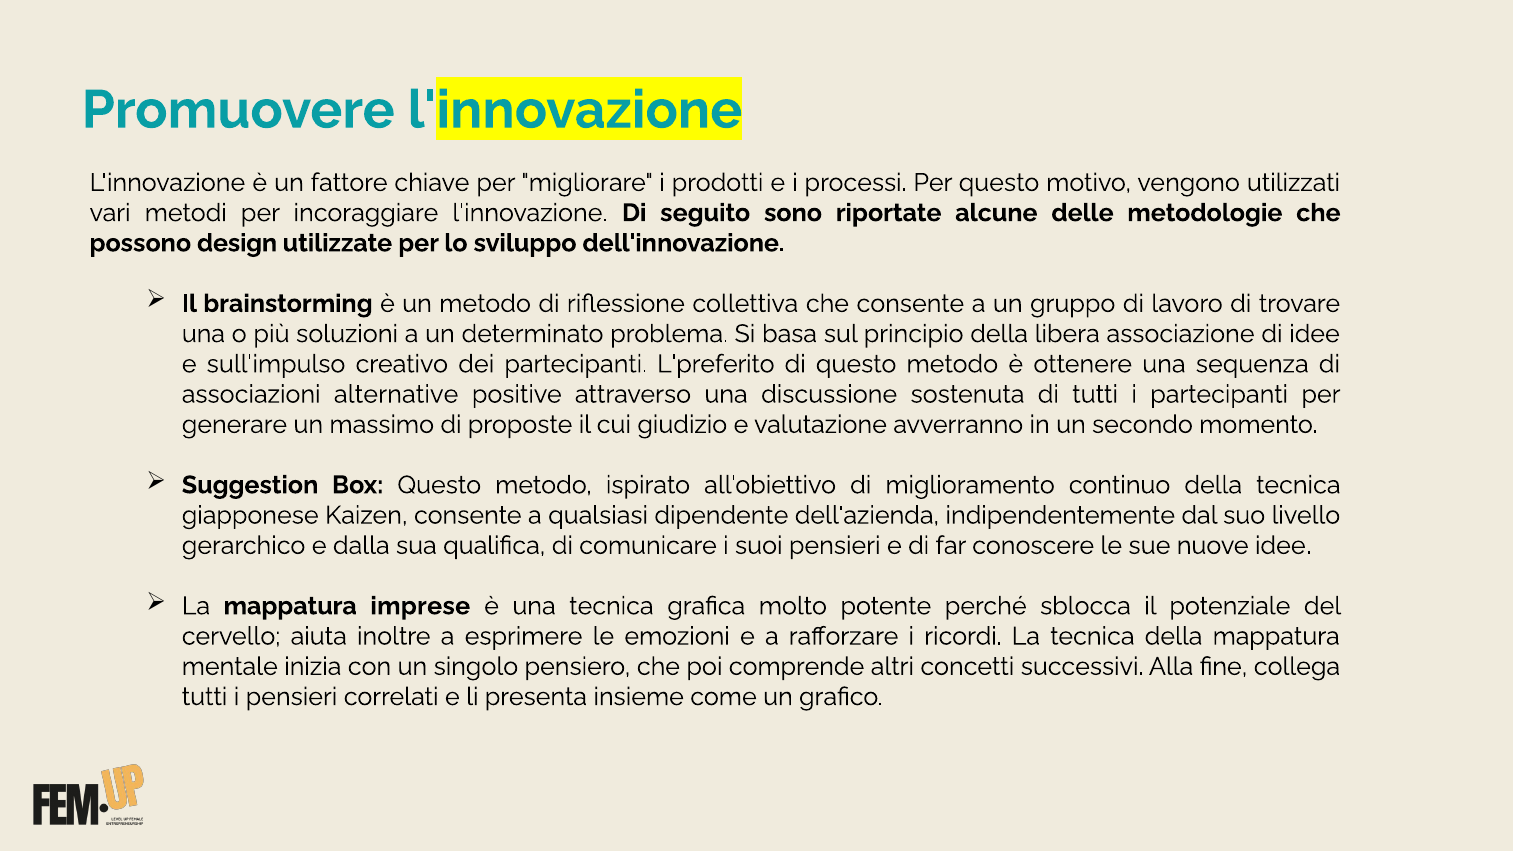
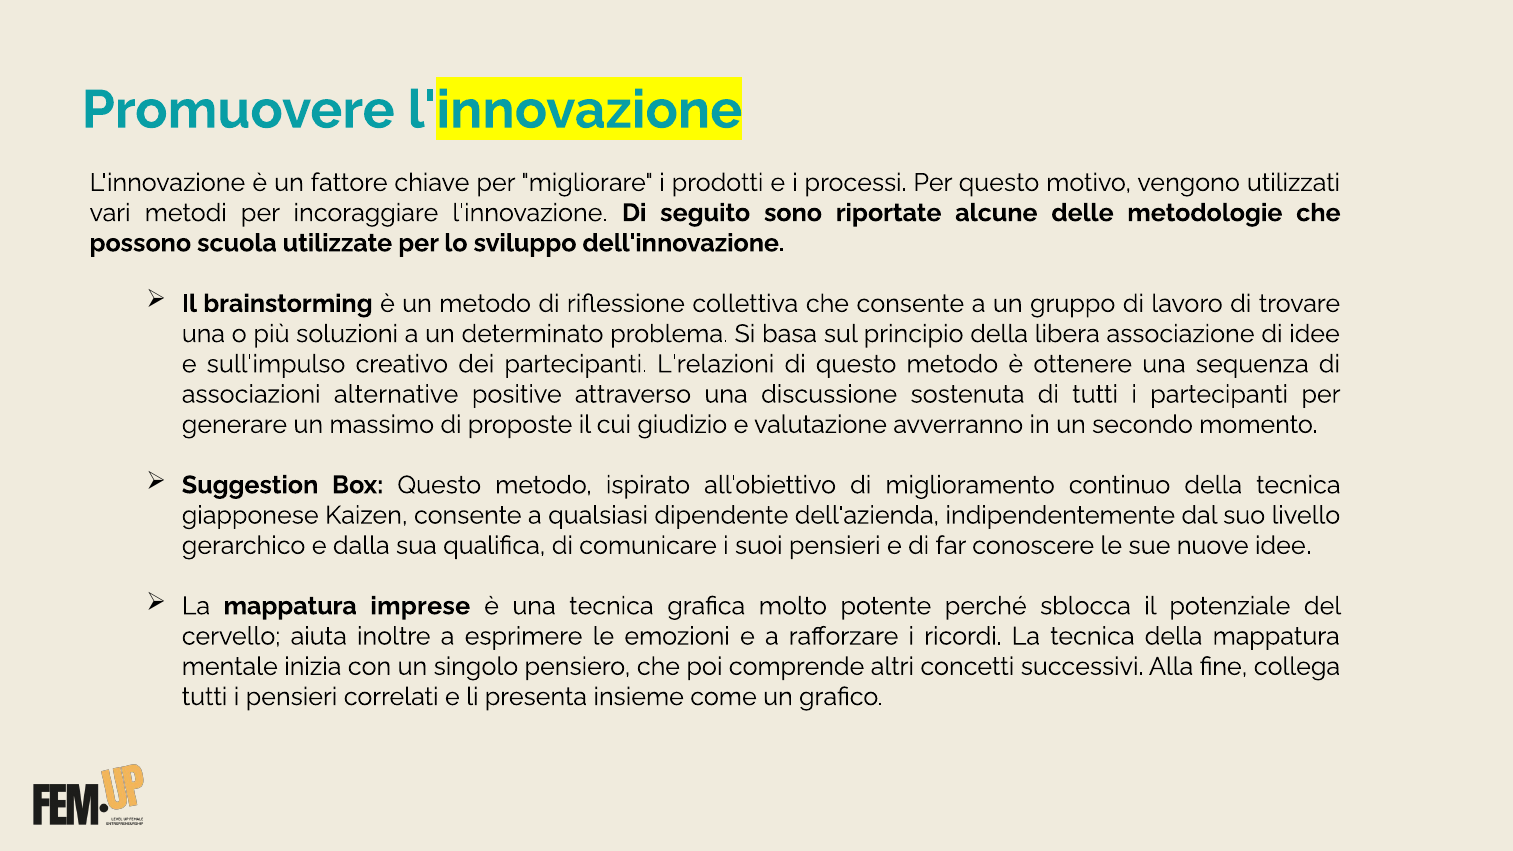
design: design -> scuola
L'preferito: L'preferito -> L'relazioni
